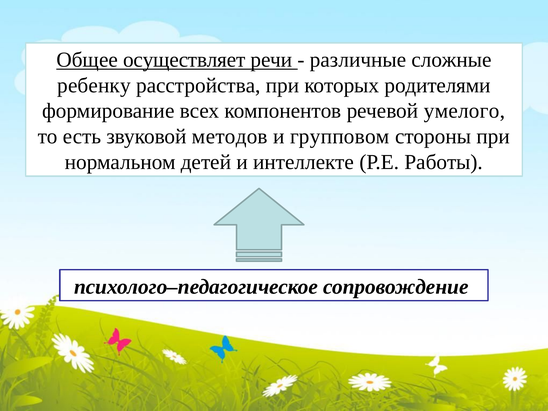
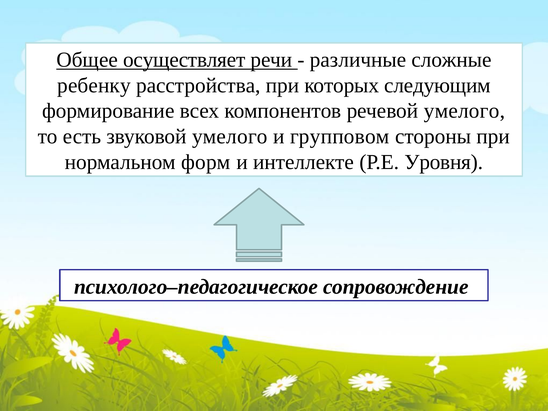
родителями: родителями -> следующим
звуковой методов: методов -> умелого
детей: детей -> форм
Работы: Работы -> Уровня
